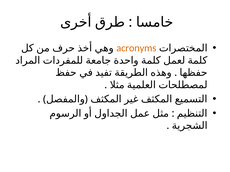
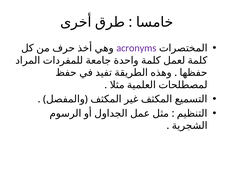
acronyms colour: orange -> purple
